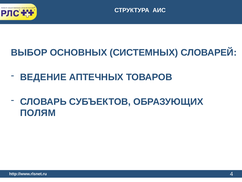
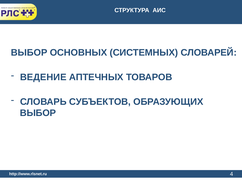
ПОЛЯМ at (38, 113): ПОЛЯМ -> ВЫБОР
